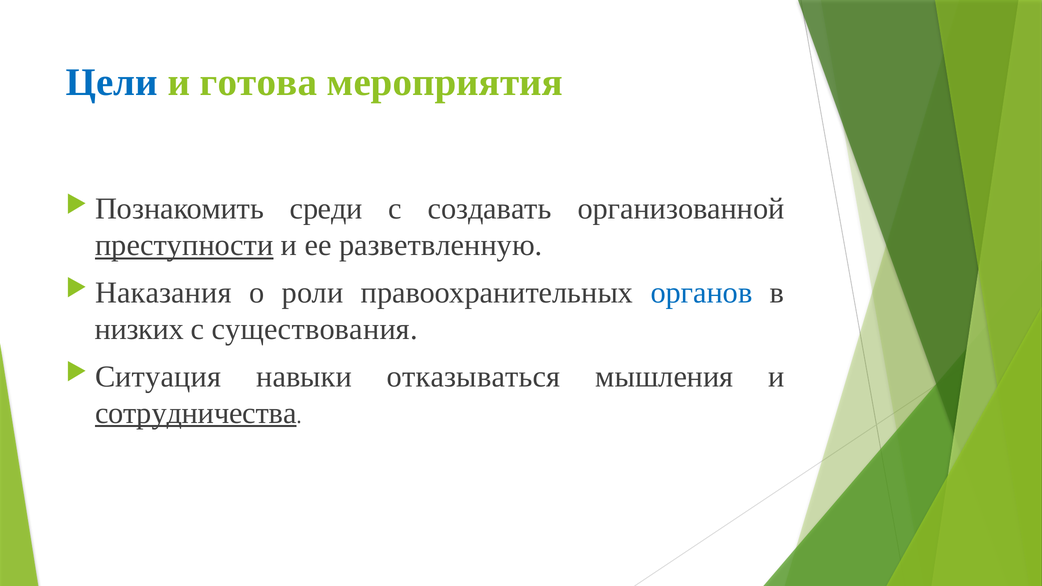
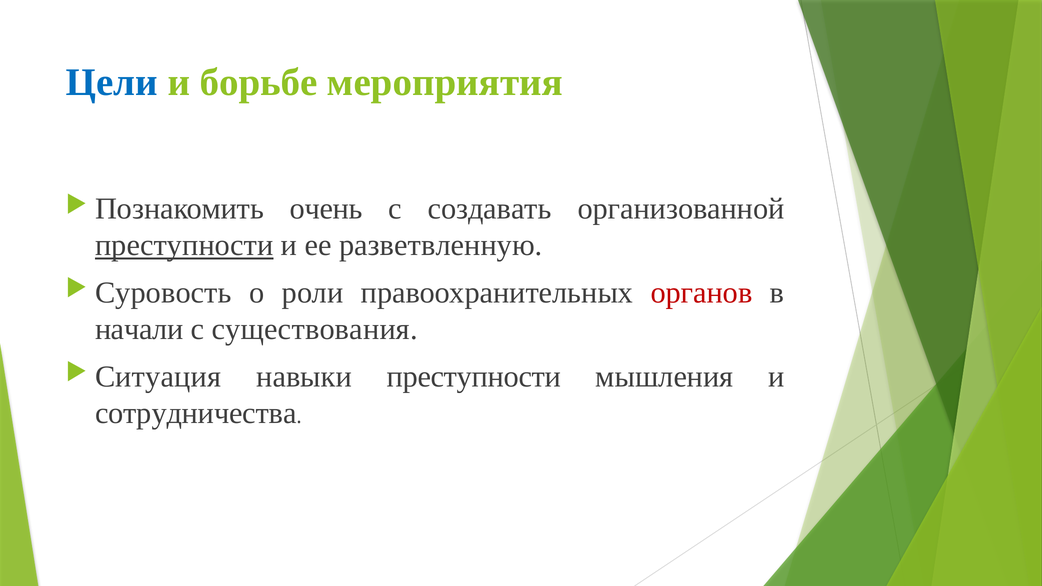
готова: готова -> борьбе
среди: среди -> очень
Наказания: Наказания -> Суровость
органов colour: blue -> red
низких: низких -> начали
навыки отказываться: отказываться -> преступности
сотрудничества underline: present -> none
